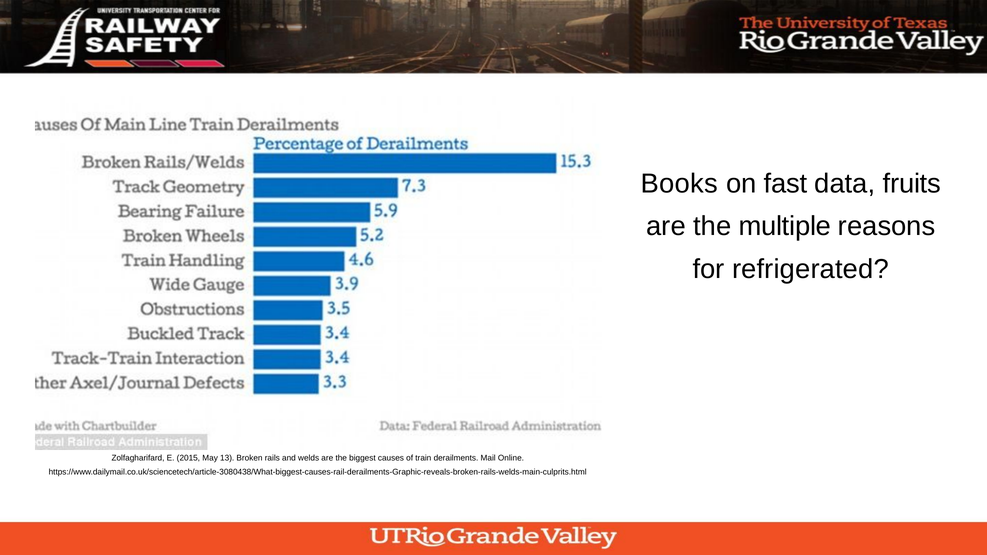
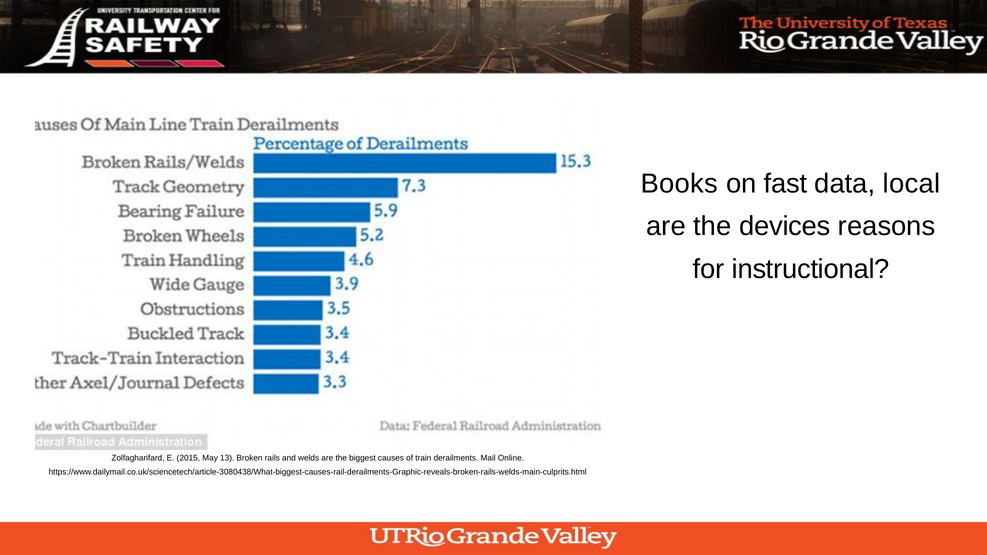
fruits: fruits -> local
multiple: multiple -> devices
refrigerated: refrigerated -> instructional
